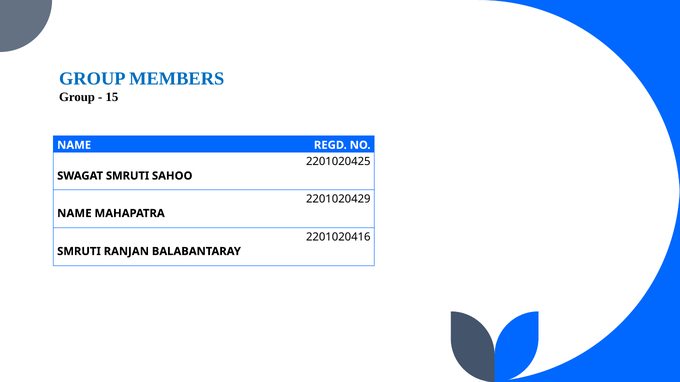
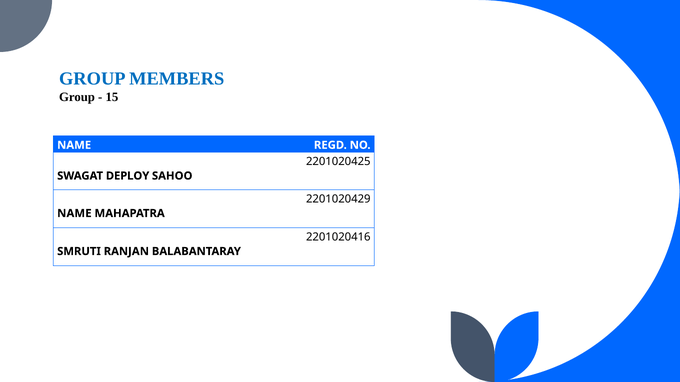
SWAGAT SMRUTI: SMRUTI -> DEPLOY
